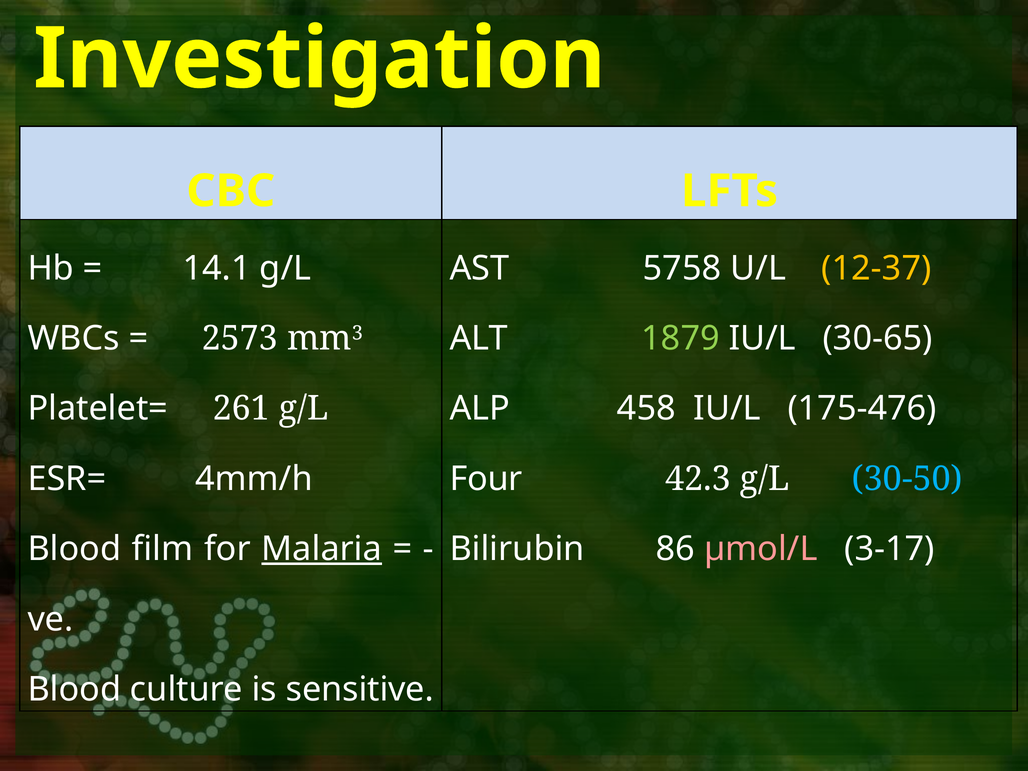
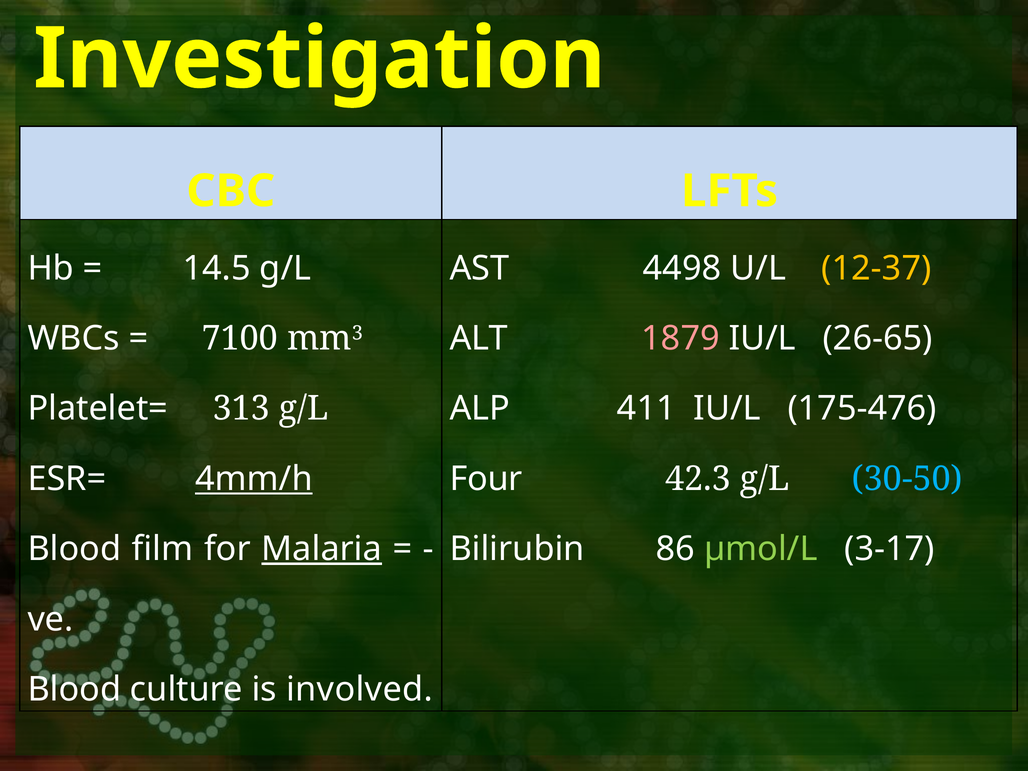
14.1: 14.1 -> 14.5
5758: 5758 -> 4498
2573: 2573 -> 7100
1879 colour: light green -> pink
30-65: 30-65 -> 26-65
261: 261 -> 313
458: 458 -> 411
4mm/h underline: none -> present
µmol/L colour: pink -> light green
sensitive: sensitive -> involved
